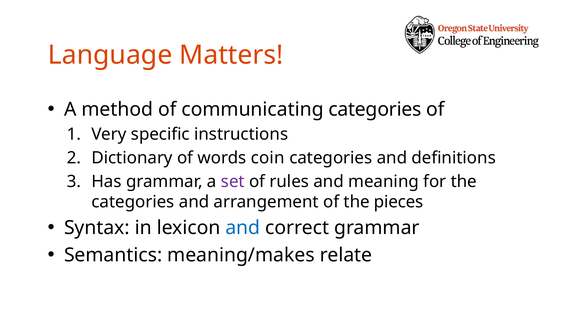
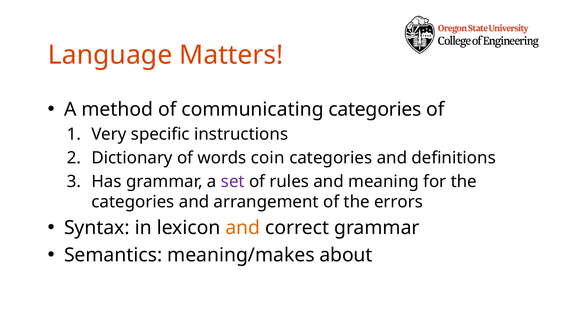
pieces: pieces -> errors
and at (243, 228) colour: blue -> orange
relate: relate -> about
